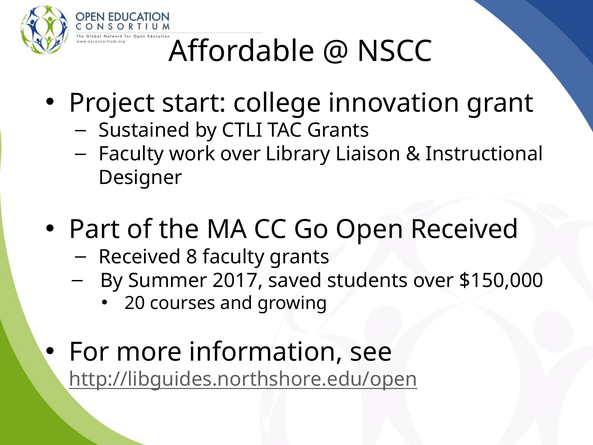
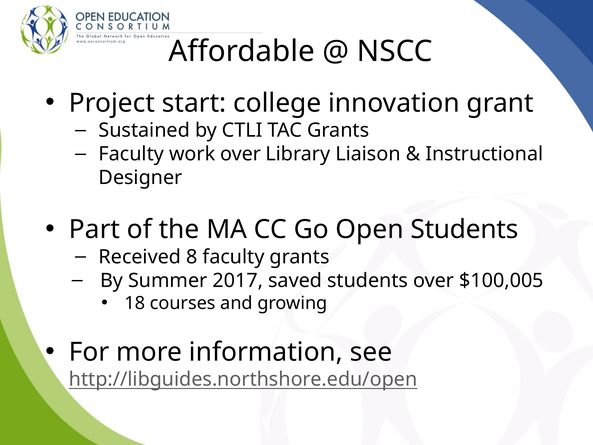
Open Received: Received -> Students
$150,000: $150,000 -> $100,005
20: 20 -> 18
